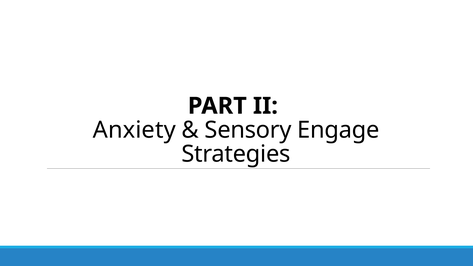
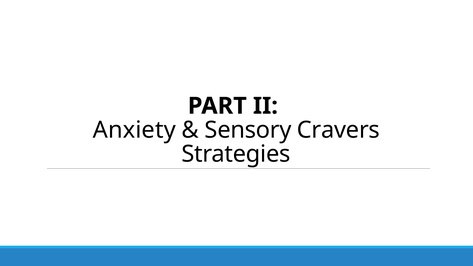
Engage: Engage -> Cravers
